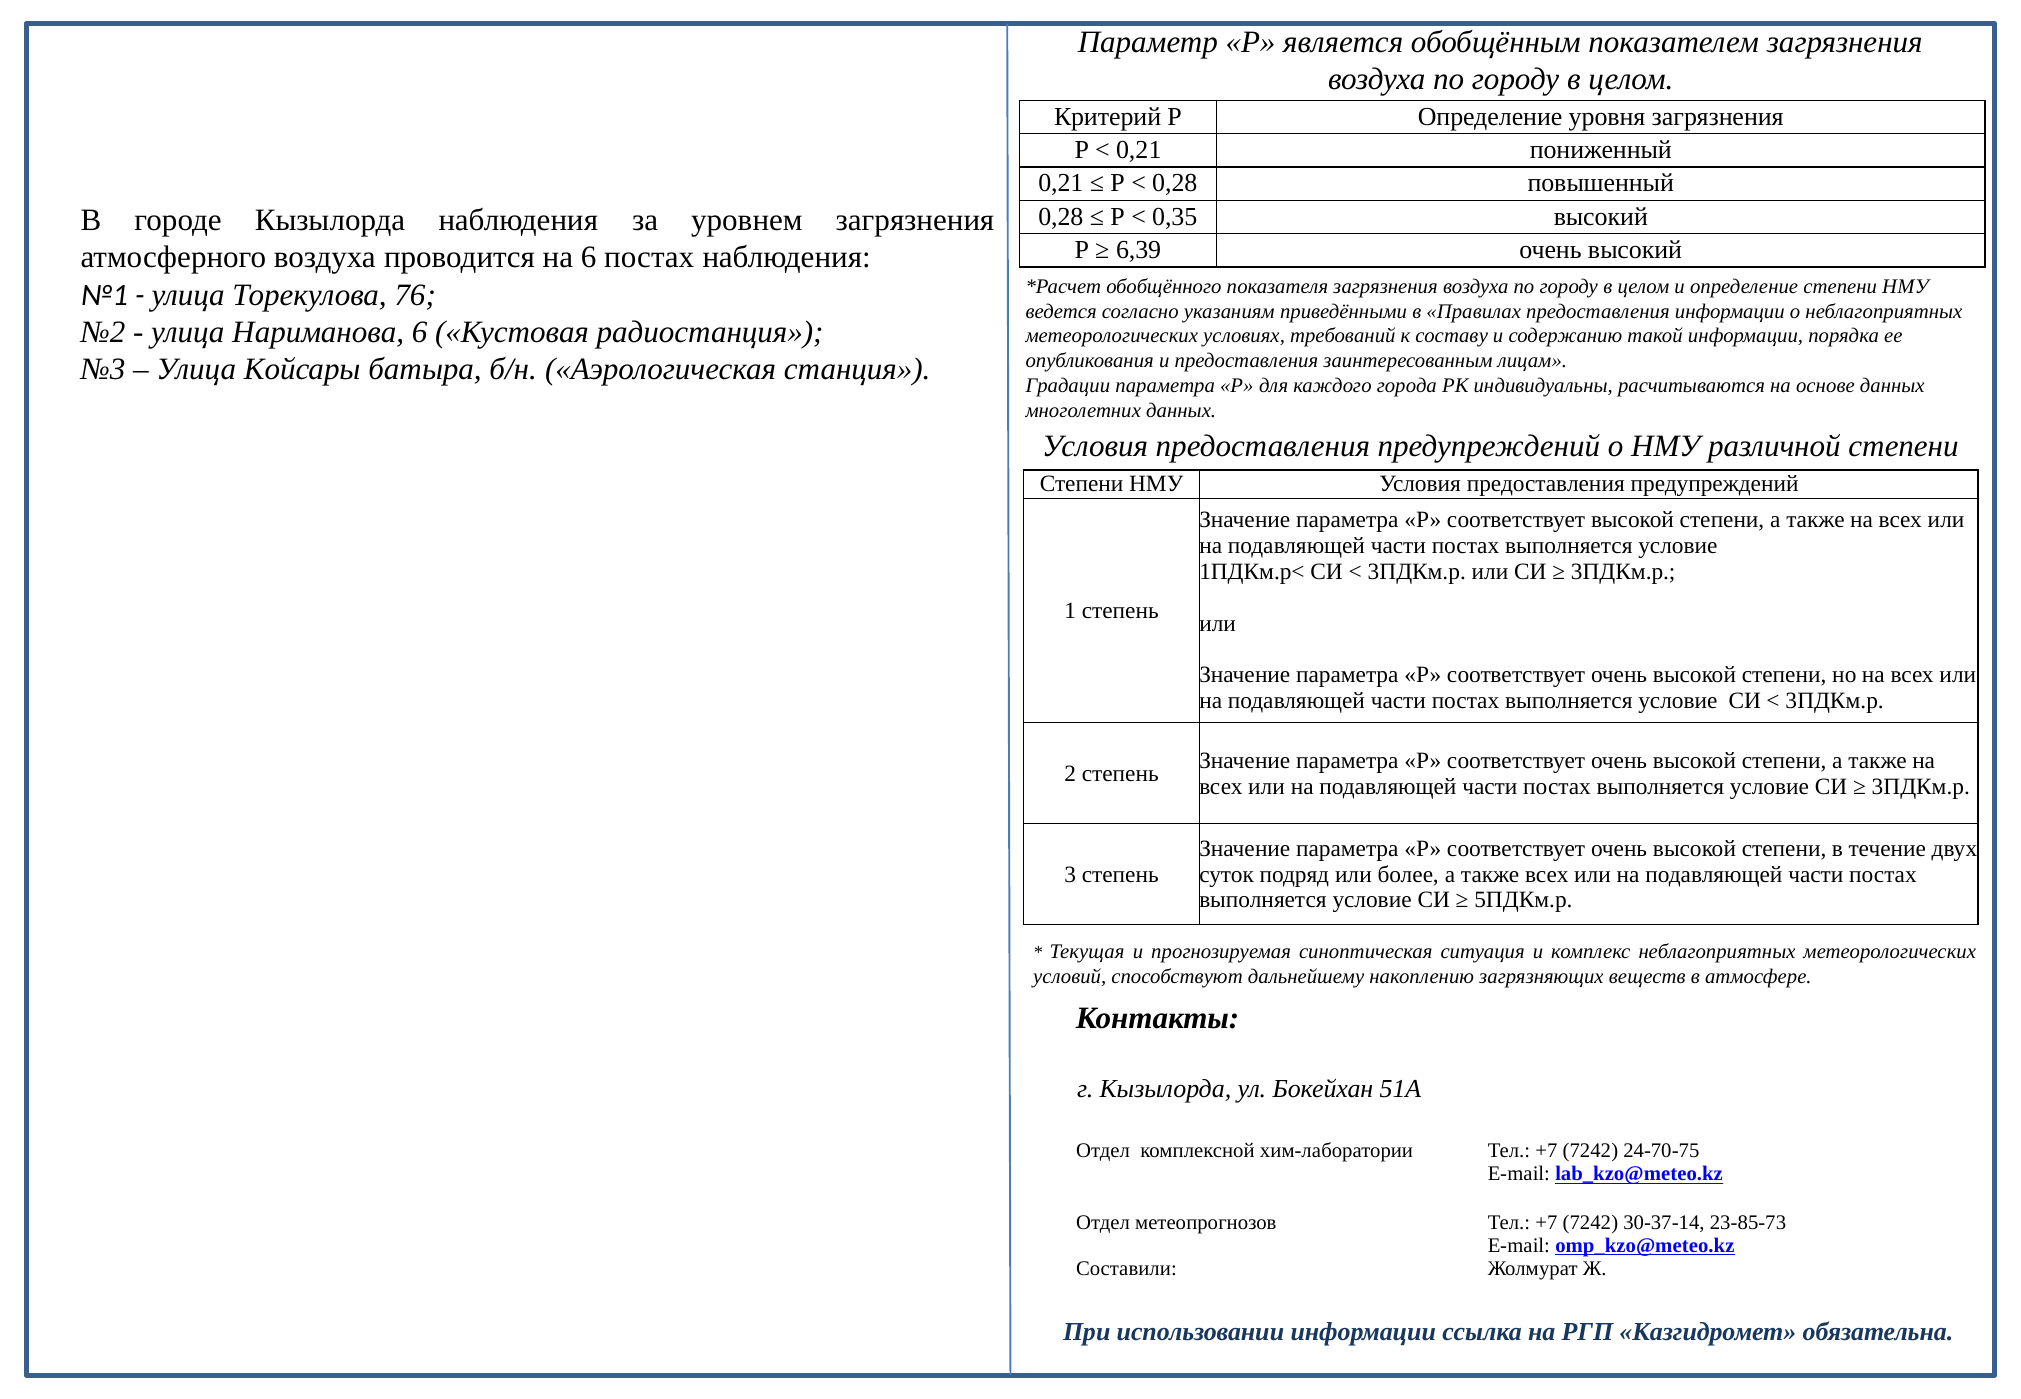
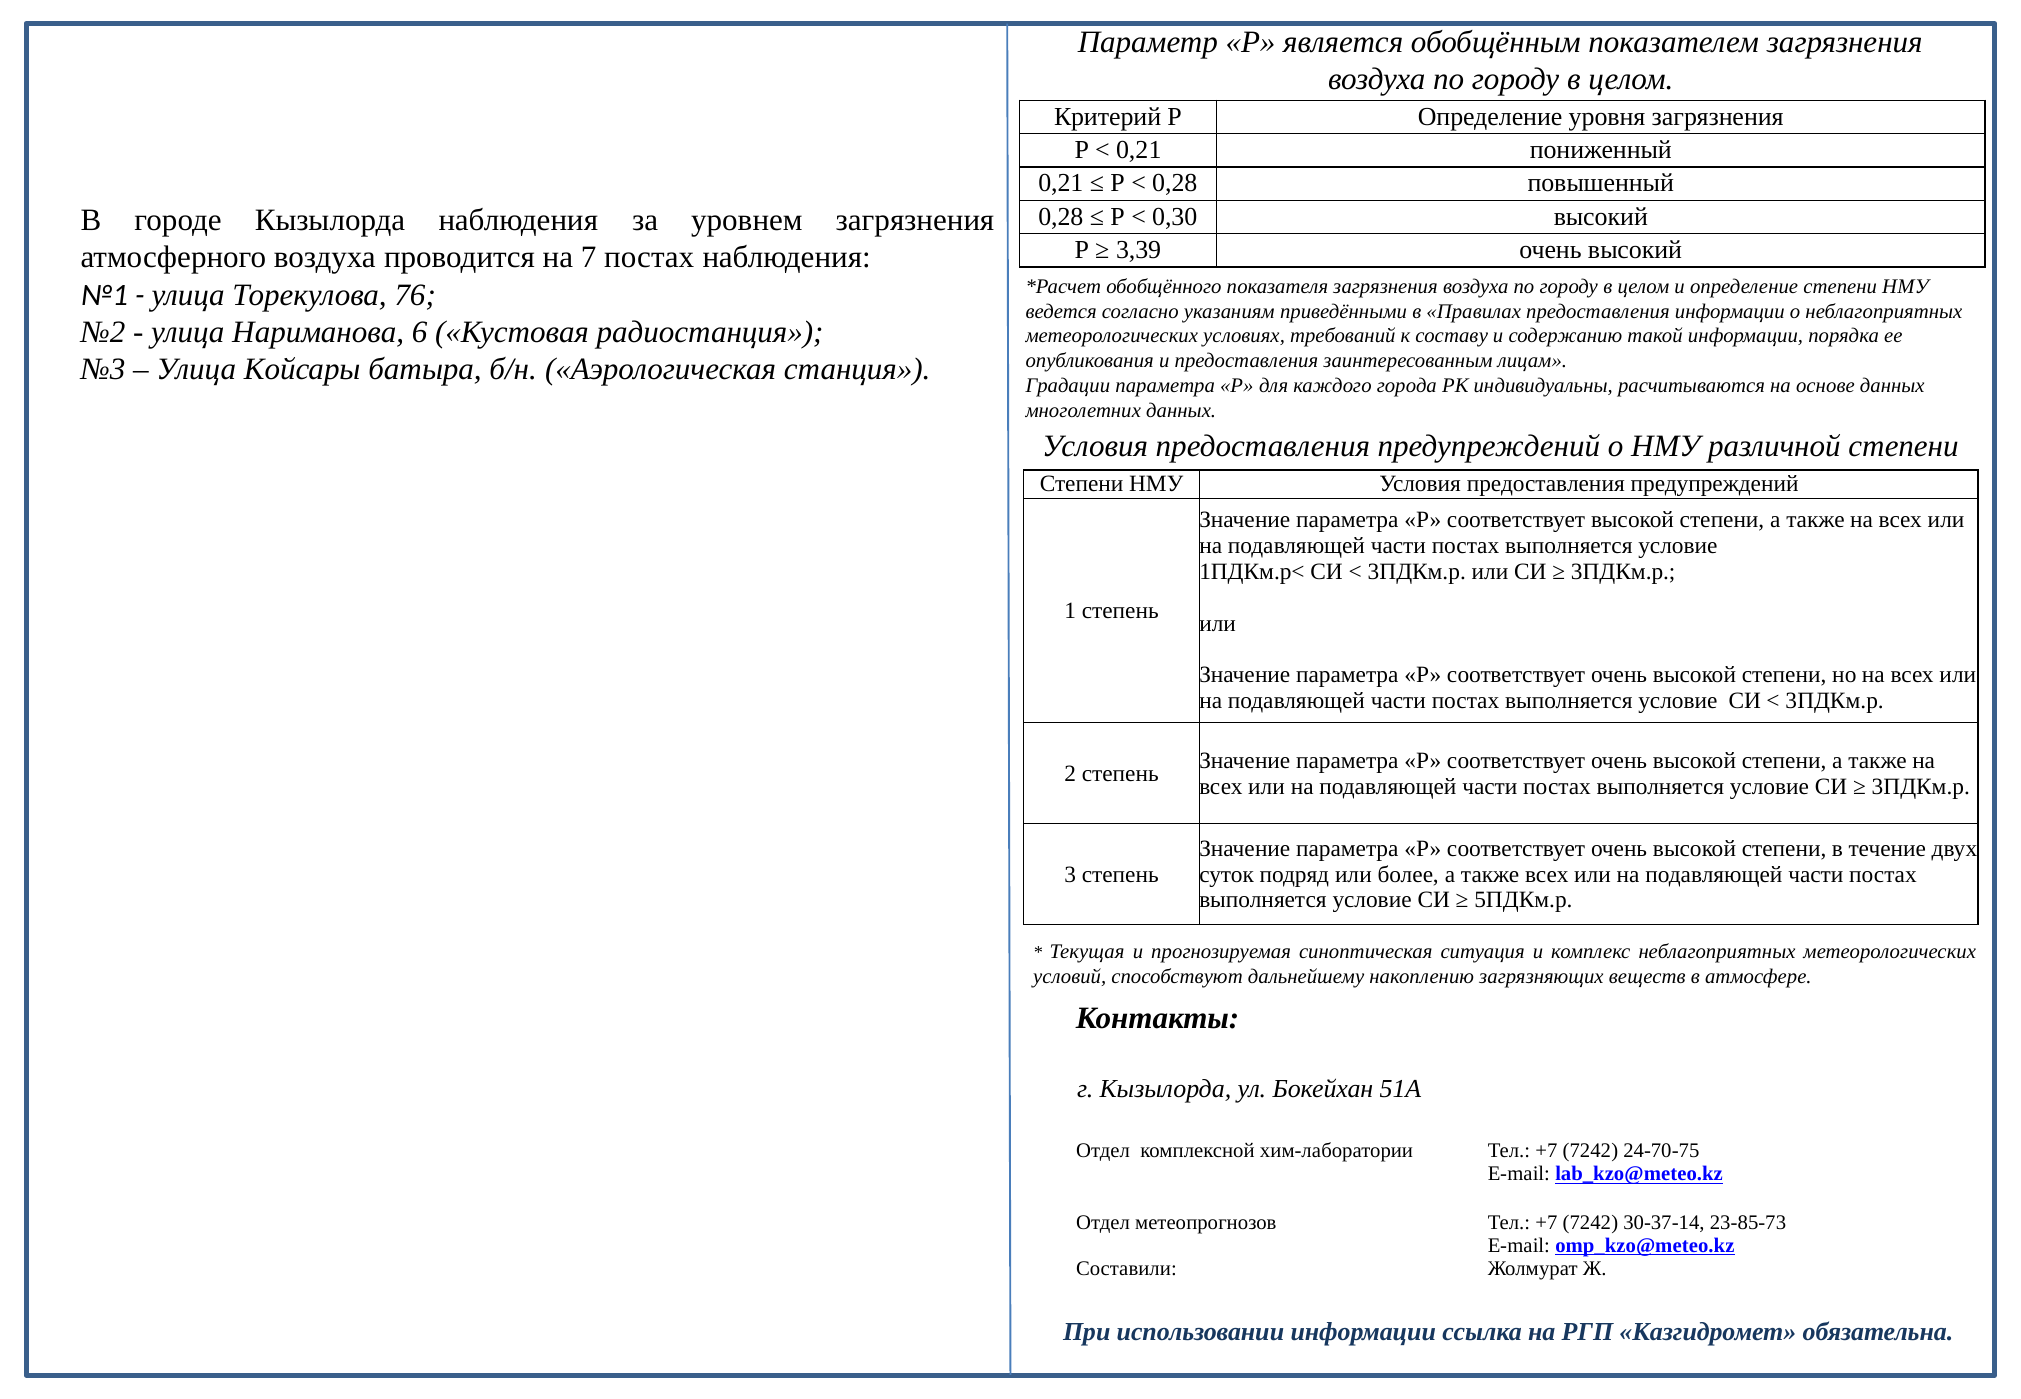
0,35: 0,35 -> 0,30
6,39: 6,39 -> 3,39
на 6: 6 -> 7
